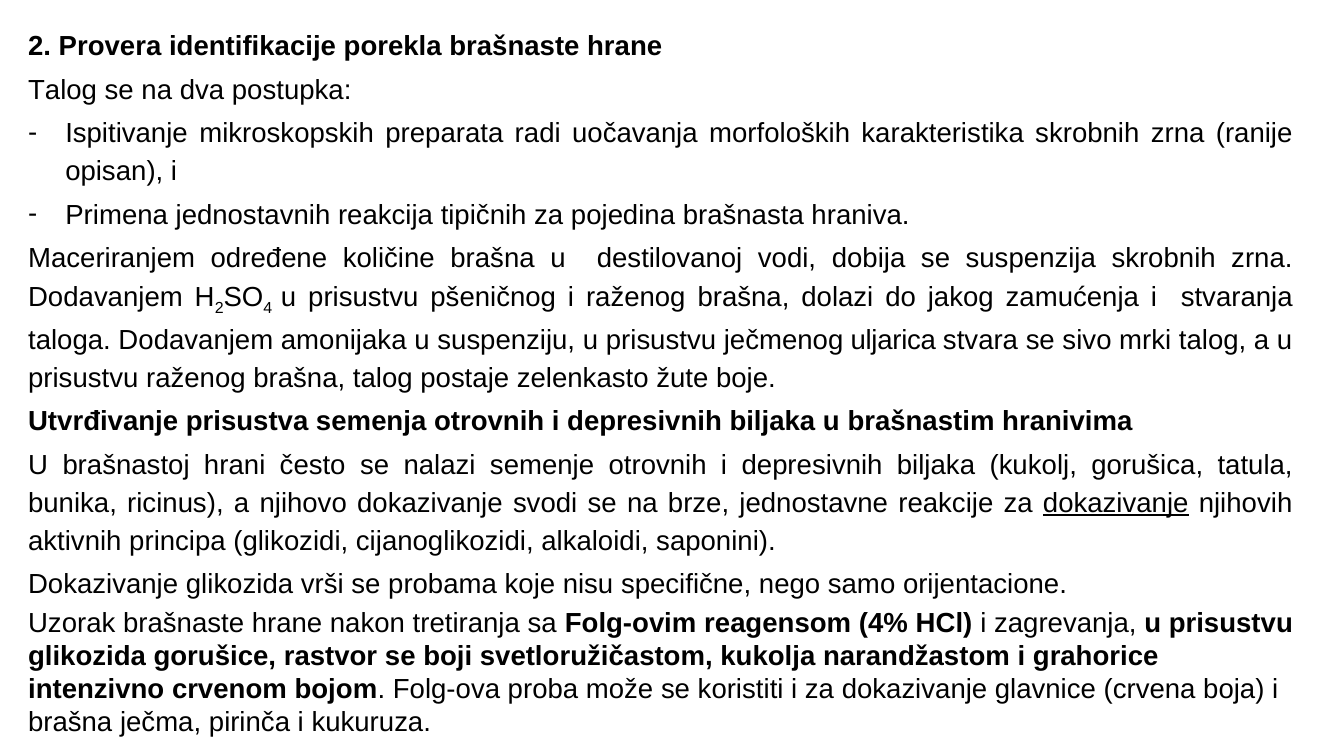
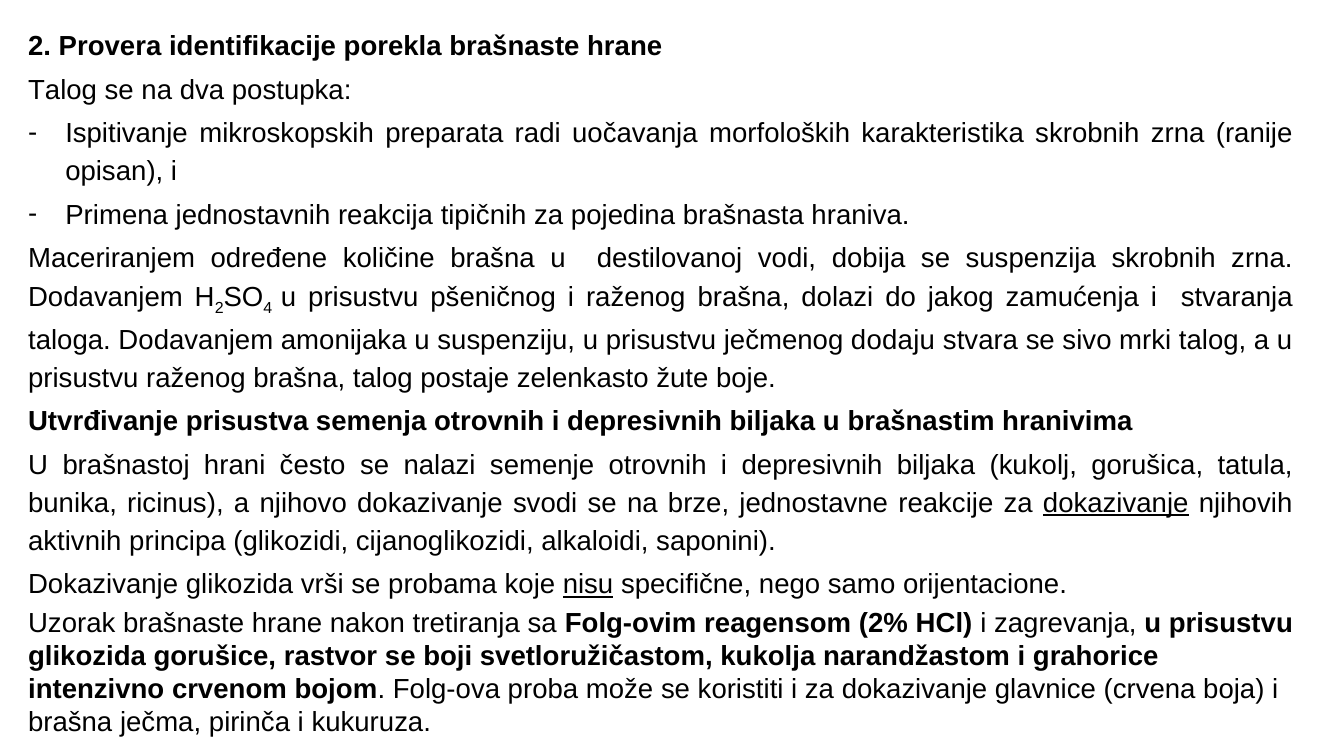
uljarica: uljarica -> dodaju
nisu underline: none -> present
4%: 4% -> 2%
